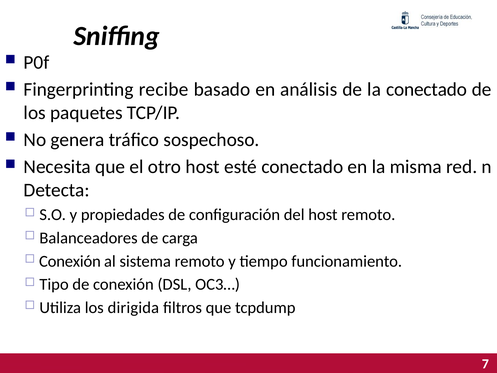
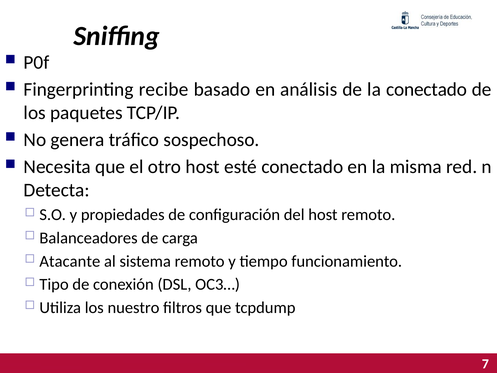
Conexión at (70, 261): Conexión -> Atacante
dirigida: dirigida -> nuestro
